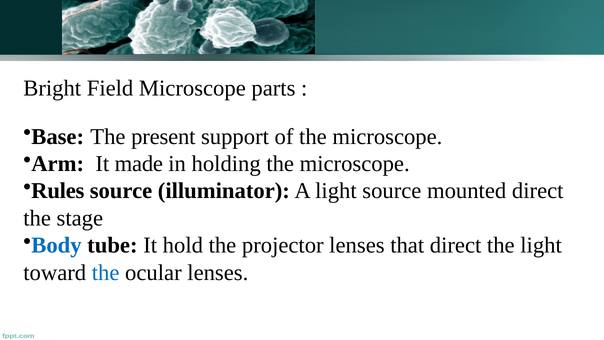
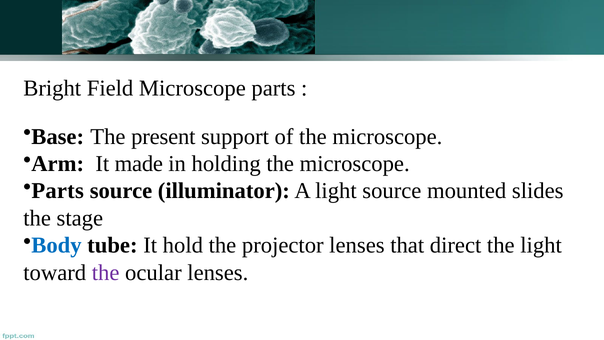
Rules at (58, 191): Rules -> Parts
mounted direct: direct -> slides
the at (106, 272) colour: blue -> purple
